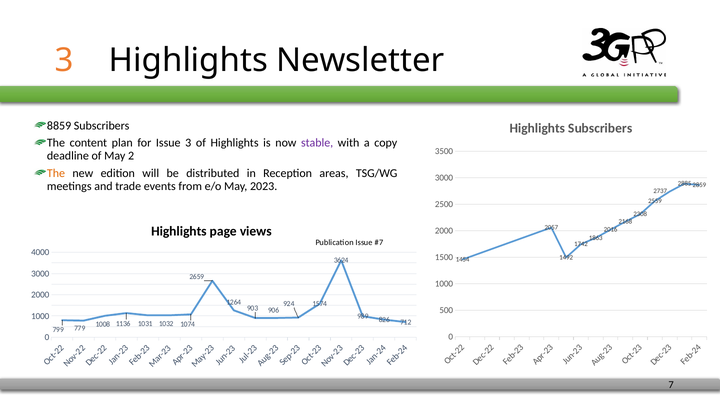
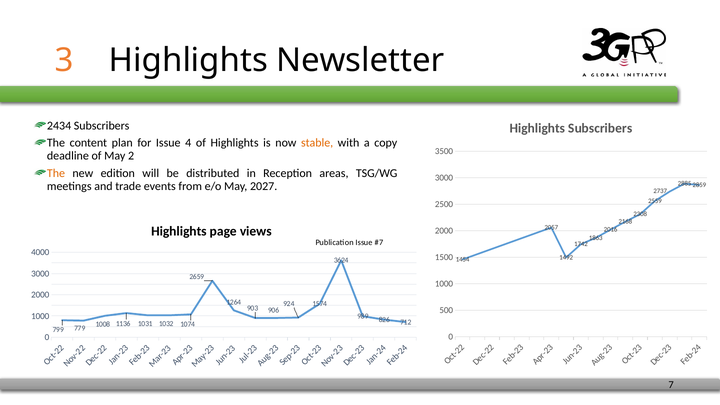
8859: 8859 -> 2434
Issue 3: 3 -> 4
stable colour: purple -> orange
2023: 2023 -> 2027
